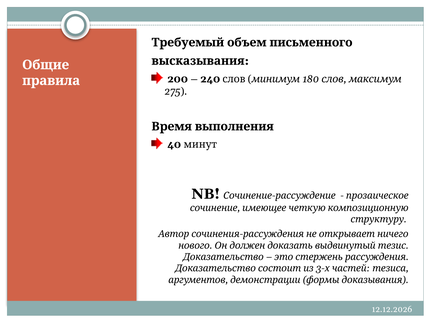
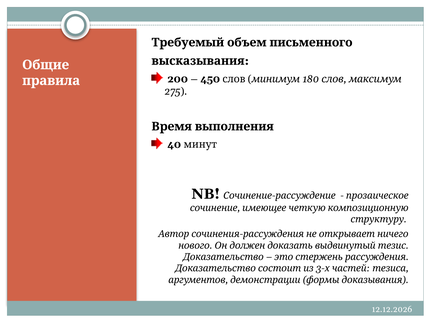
240: 240 -> 450
